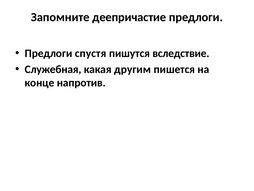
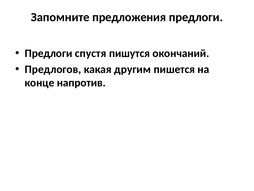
деепричастие: деепричастие -> предложения
вследствие: вследствие -> окончаний
Служебная: Служебная -> Предлогов
